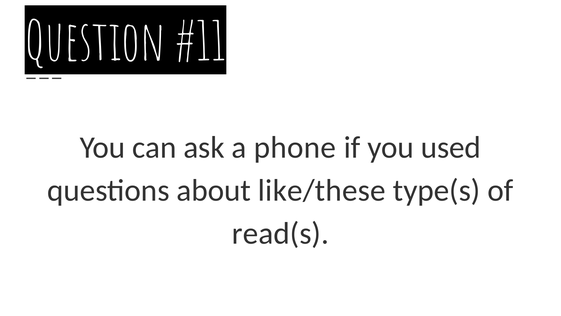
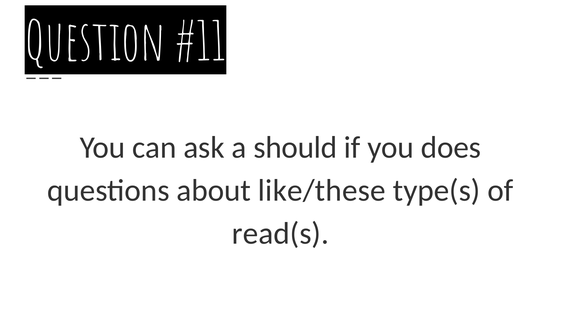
phone: phone -> should
used: used -> does
